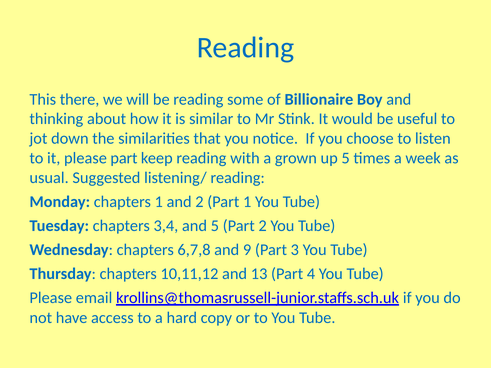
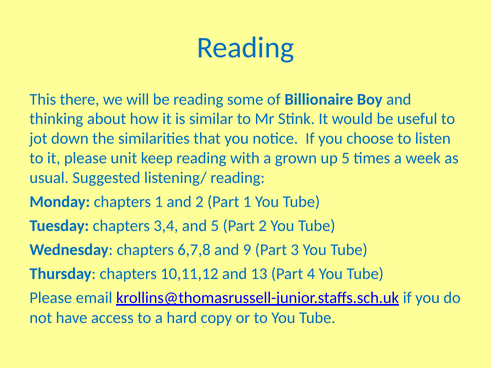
please part: part -> unit
